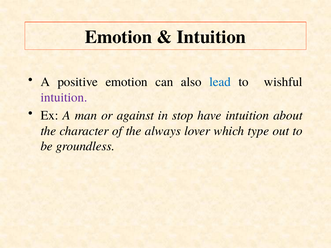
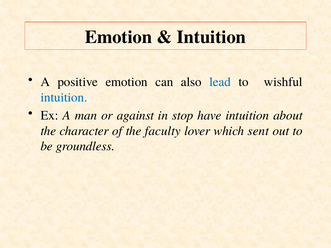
intuition at (64, 97) colour: purple -> blue
always: always -> faculty
type: type -> sent
